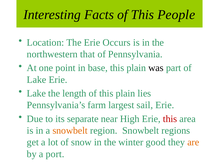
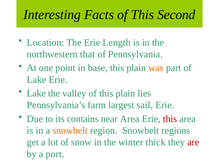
People: People -> Second
Occurs: Occurs -> Length
was colour: black -> orange
length: length -> valley
separate: separate -> contains
near High: High -> Area
good: good -> thick
are colour: orange -> red
